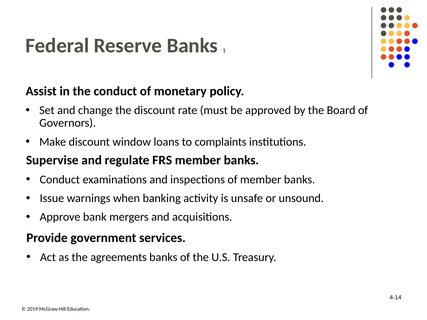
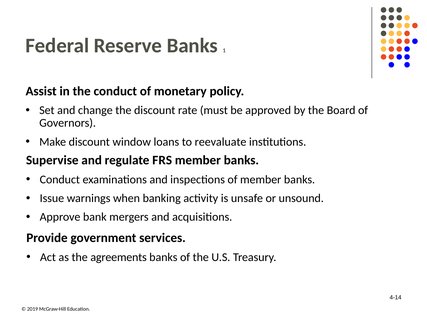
complaints: complaints -> reevaluate
